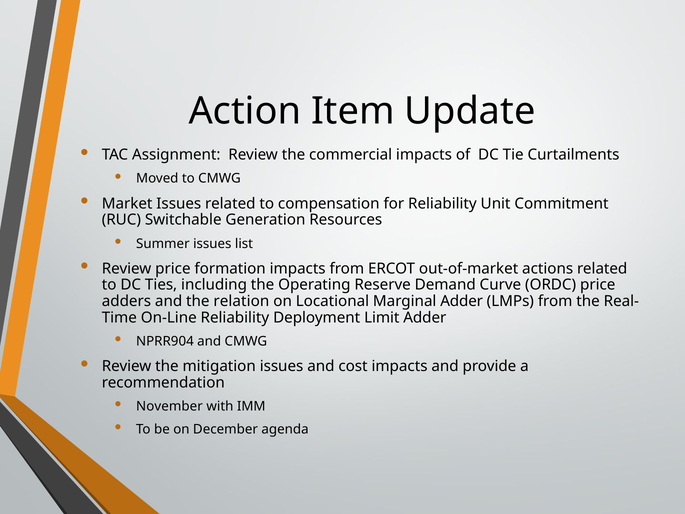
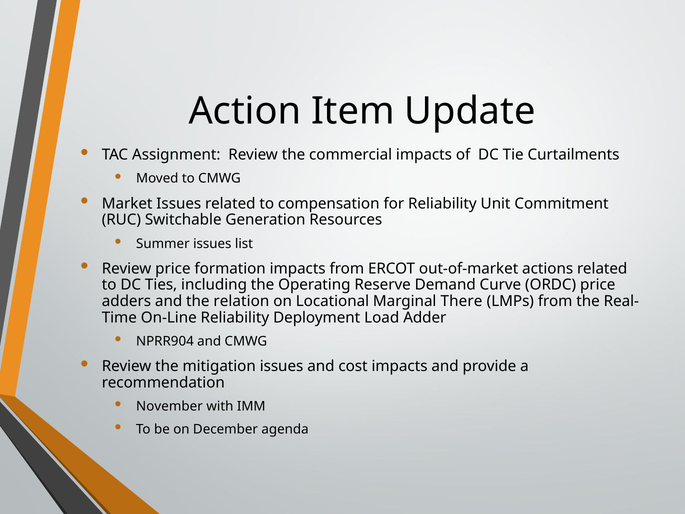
Marginal Adder: Adder -> There
Limit: Limit -> Load
